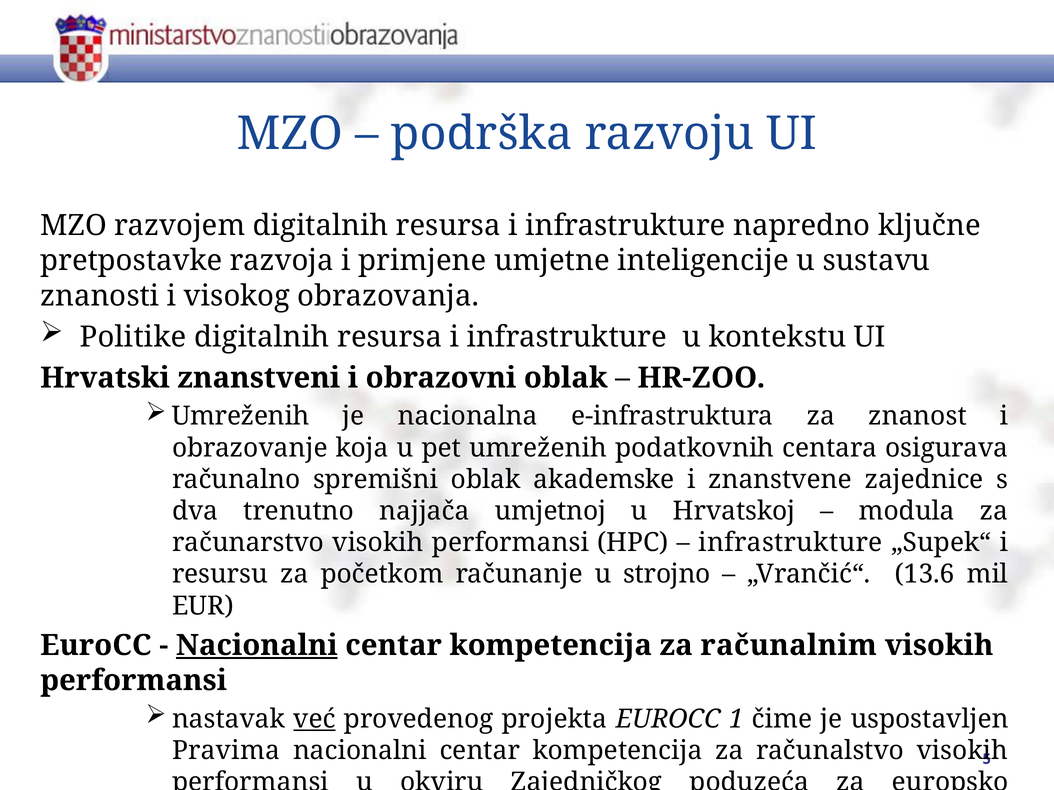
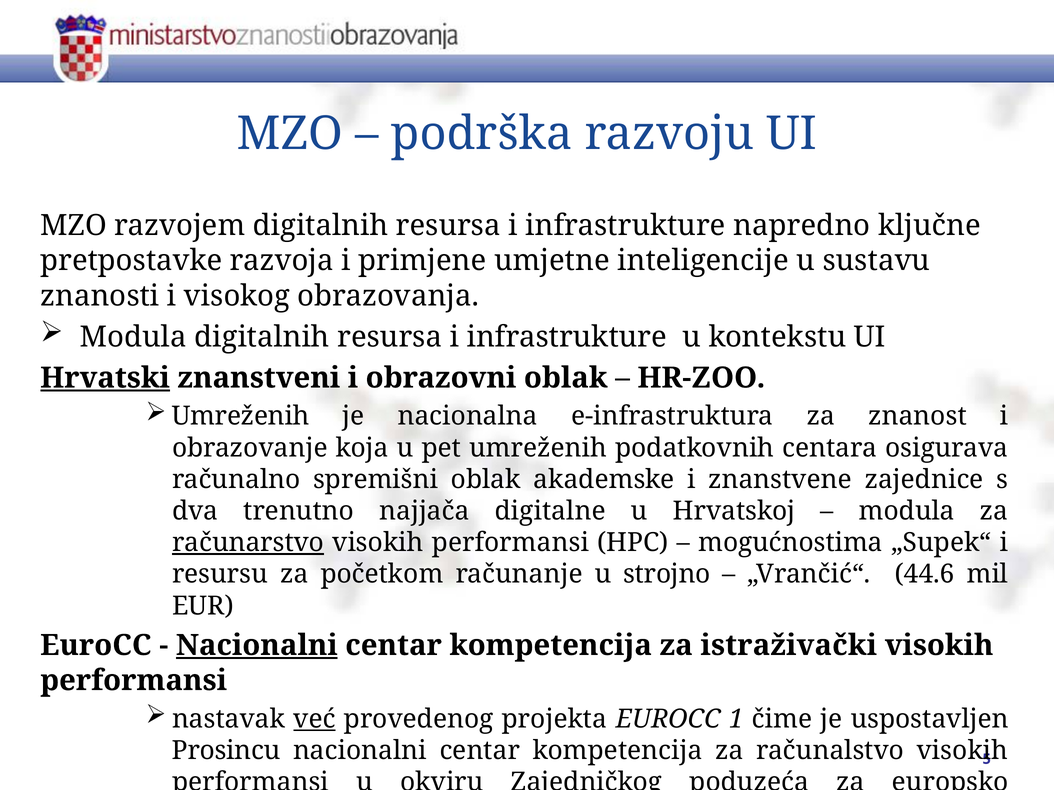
Politike at (133, 337): Politike -> Modula
Hrvatski underline: none -> present
umjetnoj: umjetnoj -> digitalne
računarstvo underline: none -> present
infrastrukture at (790, 543): infrastrukture -> mogućnostima
13.6: 13.6 -> 44.6
računalnim: računalnim -> istraživački
Pravima: Pravima -> Prosincu
